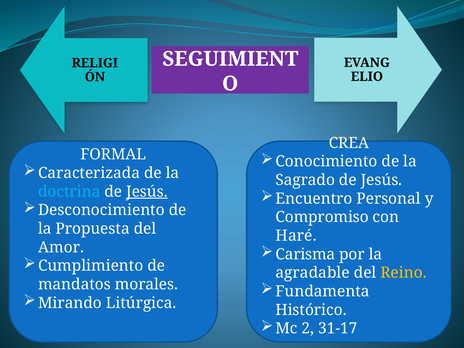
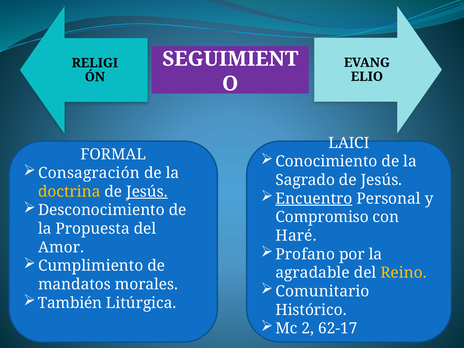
CREA: CREA -> LAICI
Caracterizada: Caracterizada -> Consagración
doctrina colour: light blue -> yellow
Encuentro underline: none -> present
Carisma: Carisma -> Profano
Fundamenta: Fundamenta -> Comunitario
Mirando: Mirando -> También
31-17: 31-17 -> 62-17
